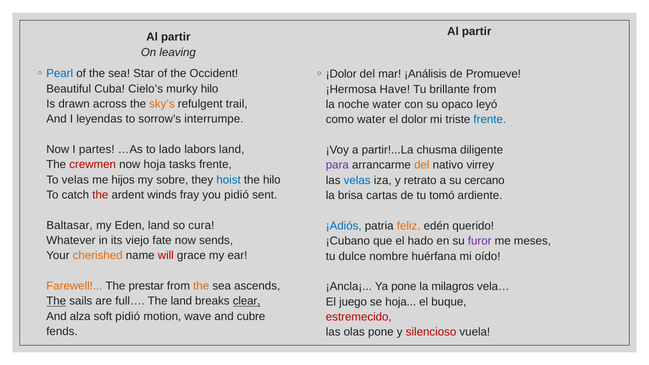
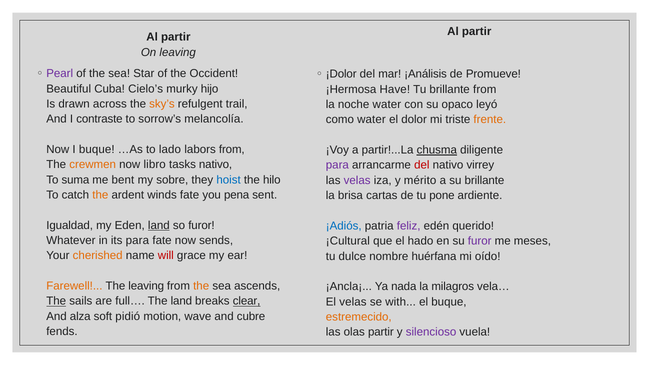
Pearl colour: blue -> purple
murky hilo: hilo -> hijo
leyendas: leyendas -> contraste
interrumpe: interrumpe -> melancolía
frente at (490, 120) colour: blue -> orange
I partes: partes -> buque
labors land: land -> from
chusma underline: none -> present
crewmen colour: red -> orange
now hoja: hoja -> libro
tasks frente: frente -> nativo
del at (422, 165) colour: orange -> red
To velas: velas -> suma
hijos: hijos -> bent
velas at (357, 180) colour: blue -> purple
retrato: retrato -> mérito
su cercano: cercano -> brillante
the at (100, 195) colour: red -> orange
winds fray: fray -> fate
you pidió: pidió -> pena
tomó: tomó -> pone
Baltasar: Baltasar -> Igualdad
land at (159, 225) underline: none -> present
so cura: cura -> furor
feliz colour: orange -> purple
its viejo: viejo -> para
¡Cubano: ¡Cubano -> ¡Cultural
The prestar: prestar -> leaving
Ya pone: pone -> nada
El juego: juego -> velas
se hoja: hoja -> with
estremecido colour: red -> orange
olas pone: pone -> partir
silencioso colour: red -> purple
